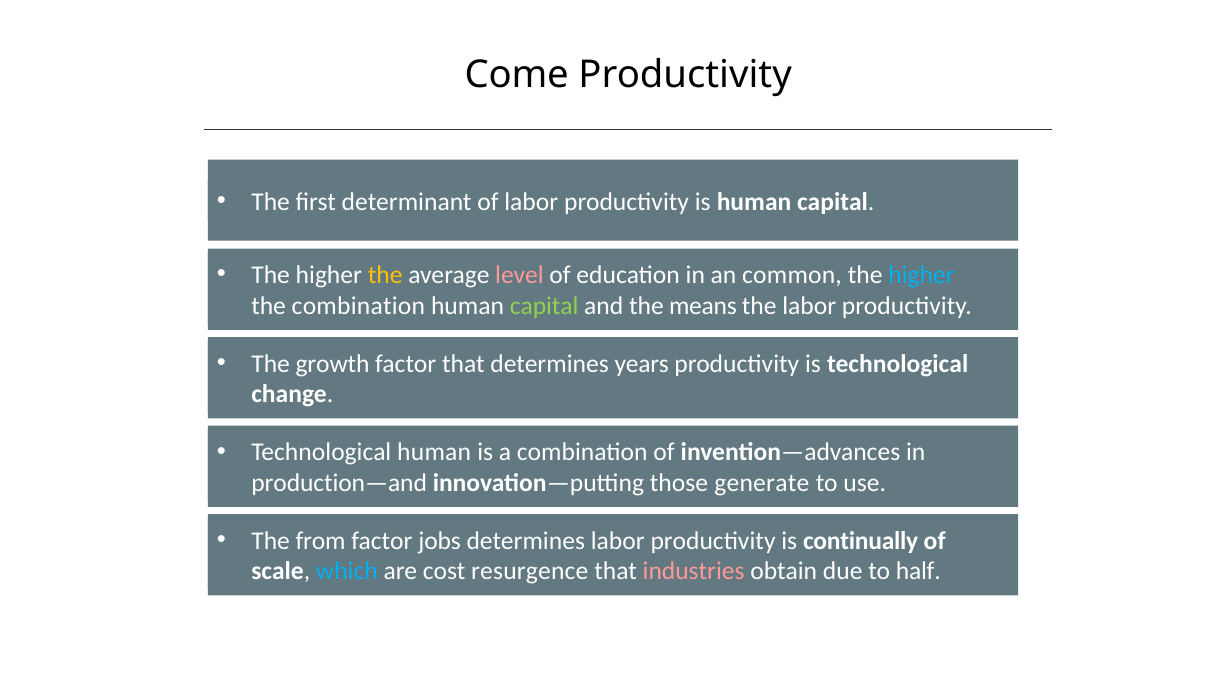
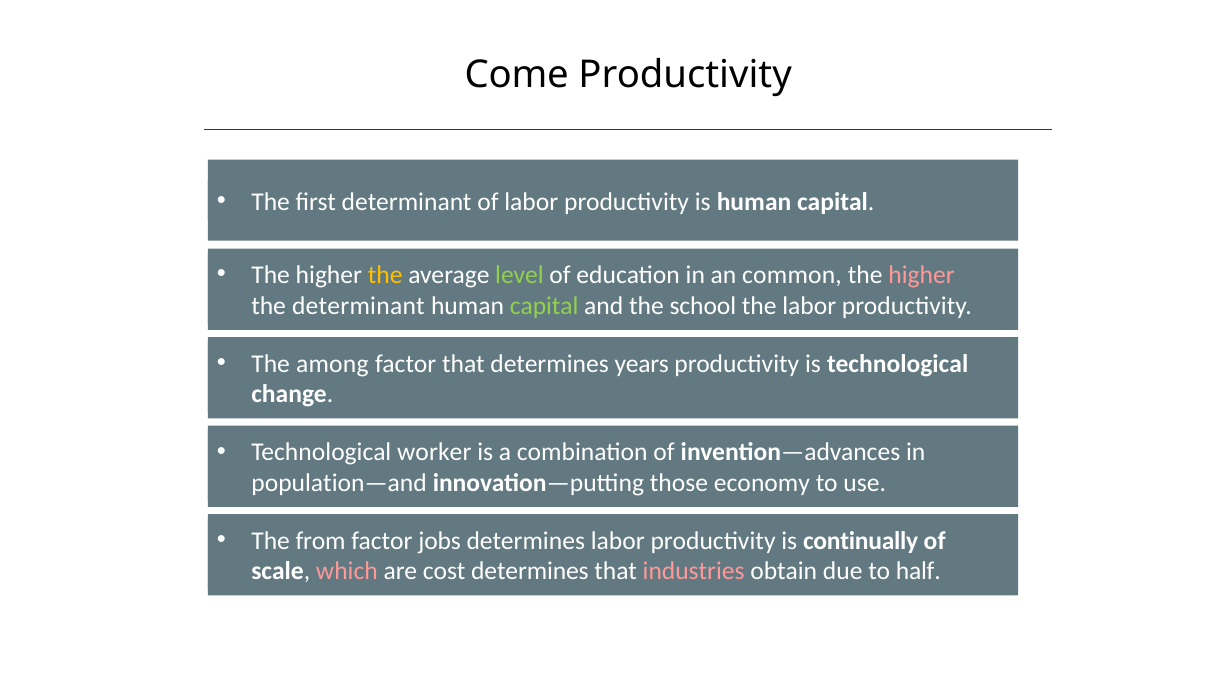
level colour: pink -> light green
higher at (922, 275) colour: light blue -> pink
the combination: combination -> determinant
means: means -> school
growth: growth -> among
Technological human: human -> worker
production—and: production—and -> population—and
generate: generate -> economy
which colour: light blue -> pink
cost resurgence: resurgence -> determines
